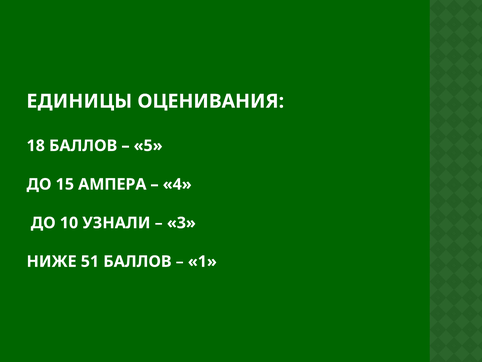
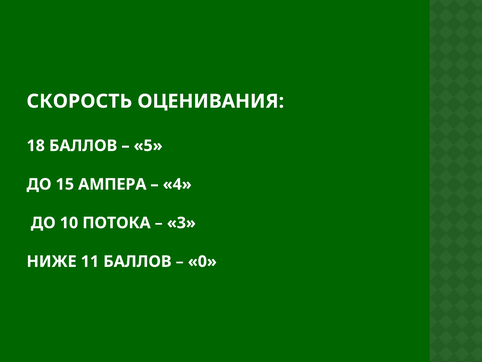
ЕДИНИЦЫ: ЕДИНИЦЫ -> СКОРОСТЬ
УЗНАЛИ: УЗНАЛИ -> ПОТОКА
51: 51 -> 11
1: 1 -> 0
